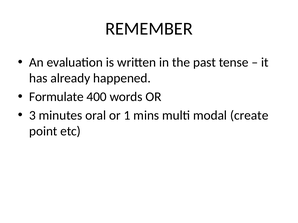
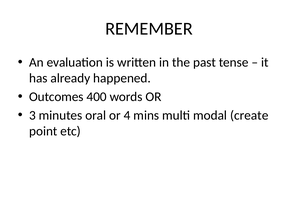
Formulate: Formulate -> Outcomes
1: 1 -> 4
